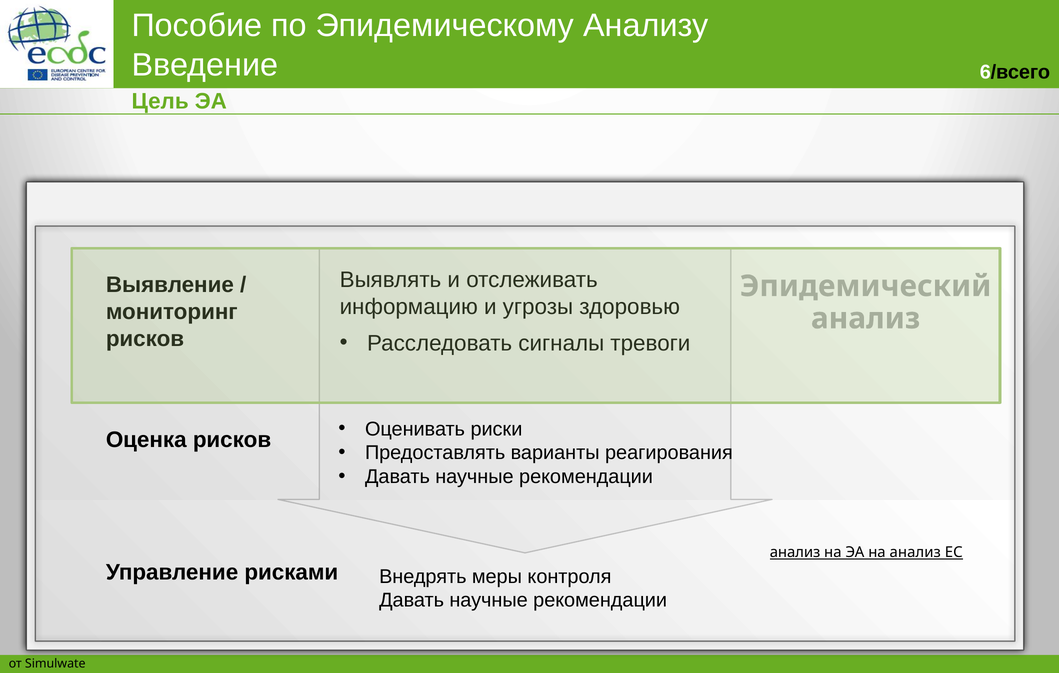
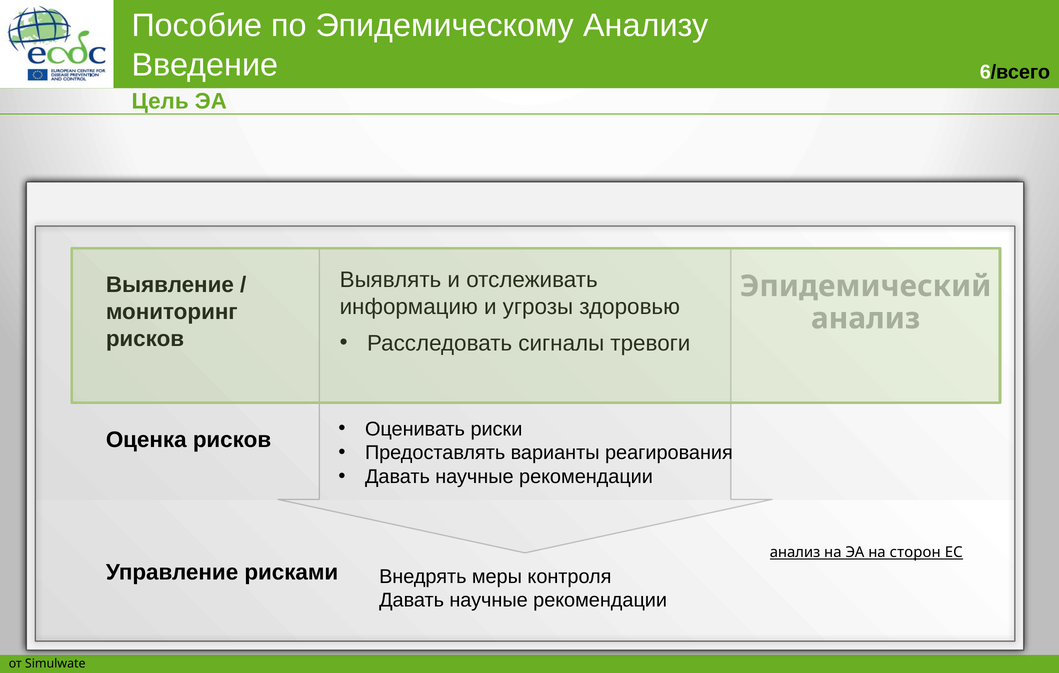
на анализ: анализ -> сторон
